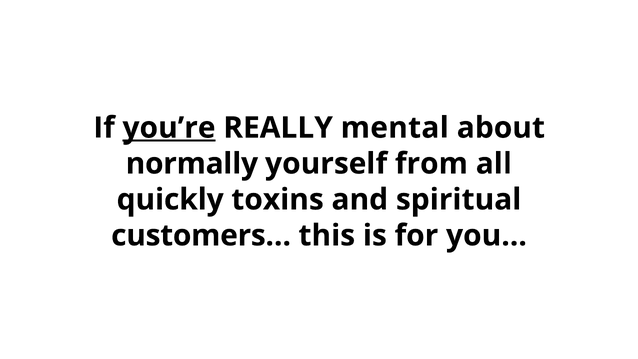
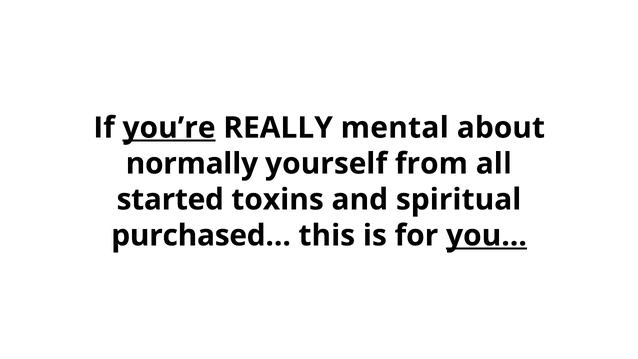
quickly: quickly -> started
customers…: customers… -> purchased…
you underline: none -> present
